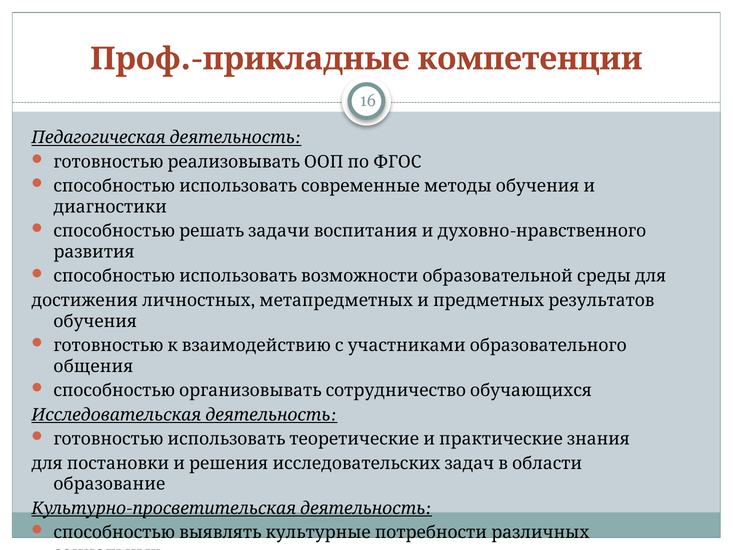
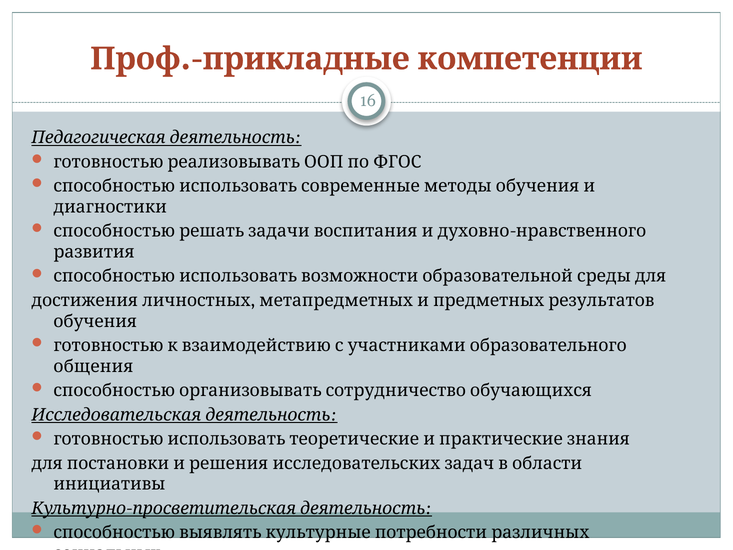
образование: образование -> инициативы
